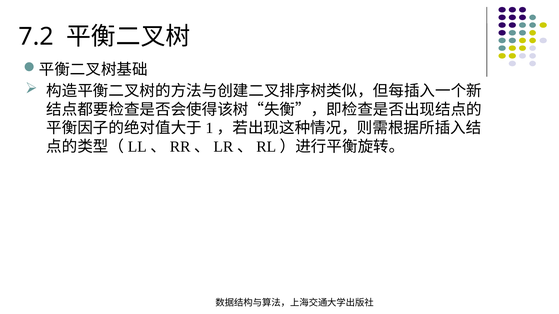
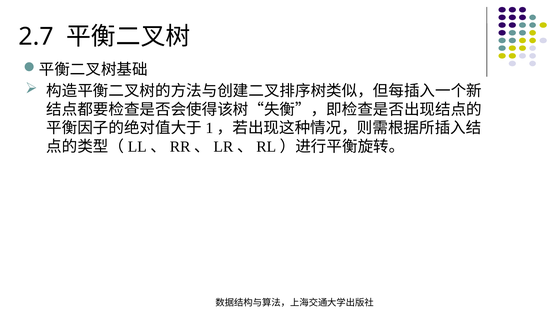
7.2: 7.2 -> 2.7
